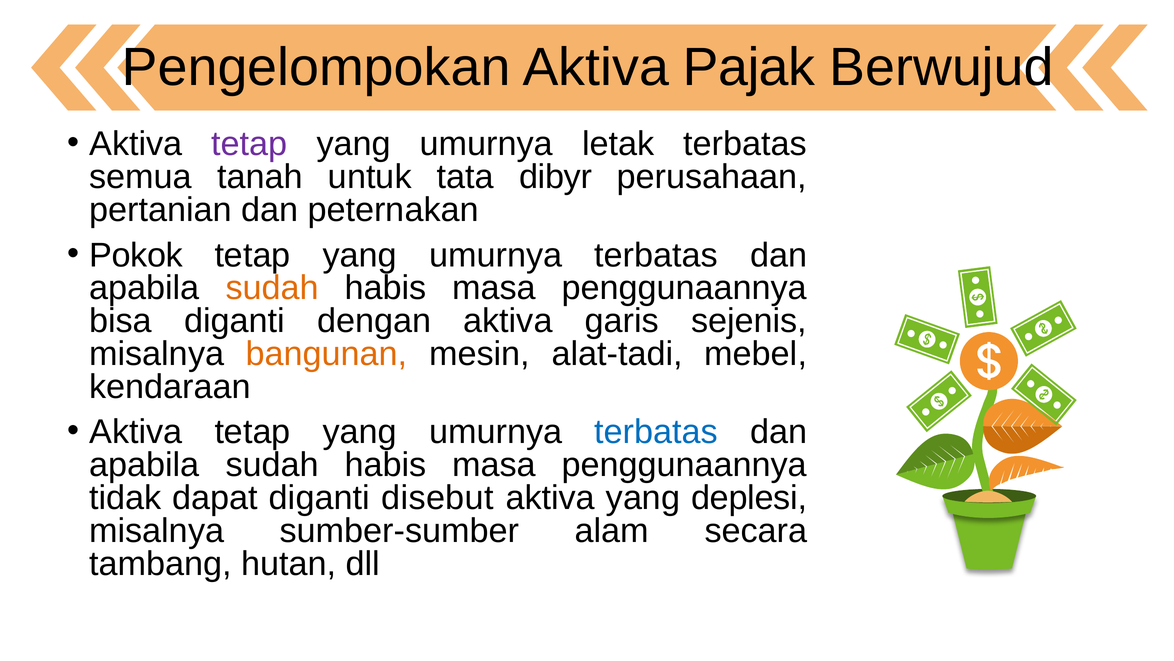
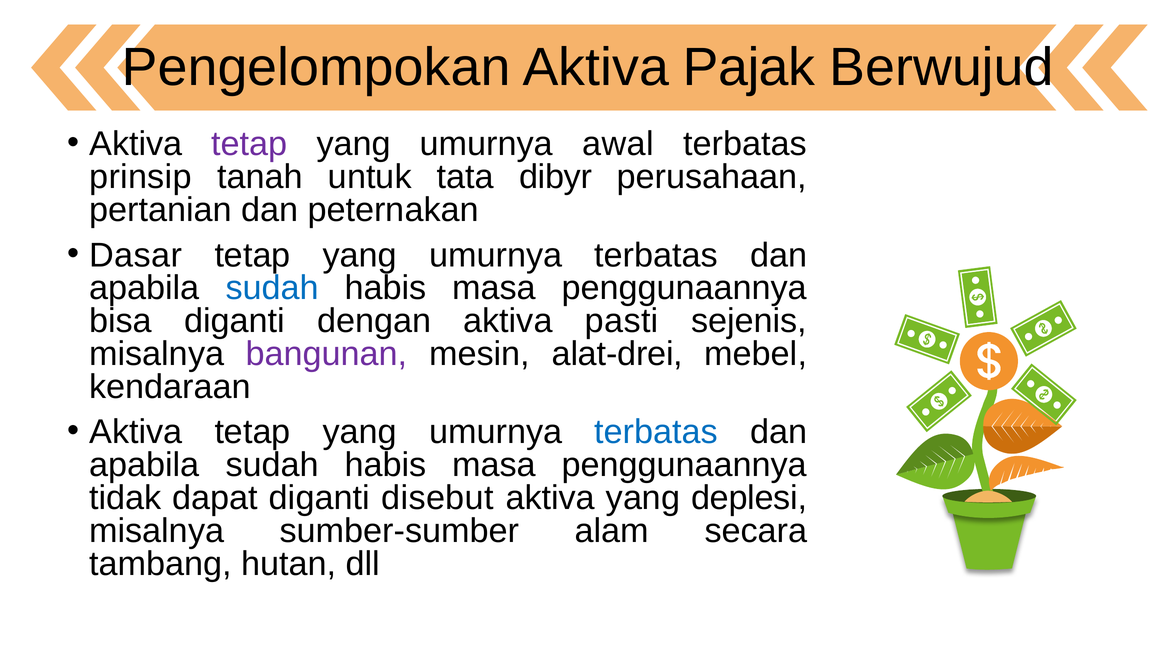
letak: letak -> awal
semua: semua -> prinsip
Pokok: Pokok -> Dasar
sudah at (272, 288) colour: orange -> blue
garis: garis -> pasti
bangunan colour: orange -> purple
alat-tadi: alat-tadi -> alat-drei
